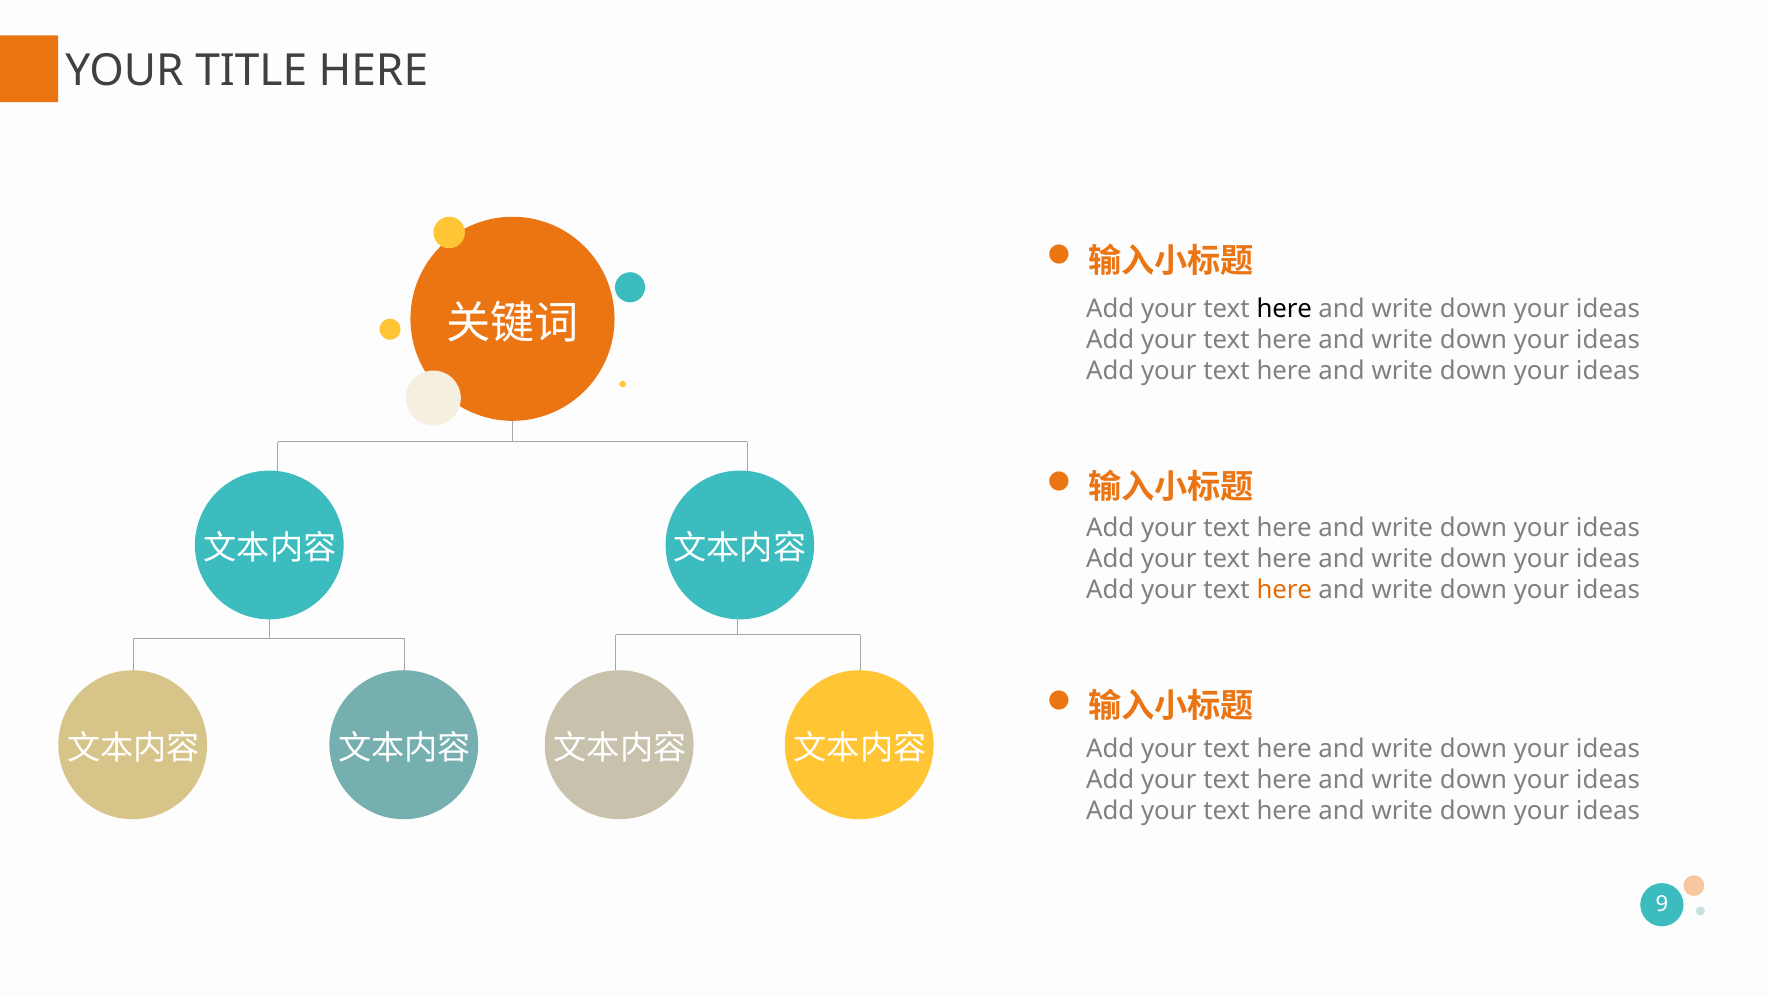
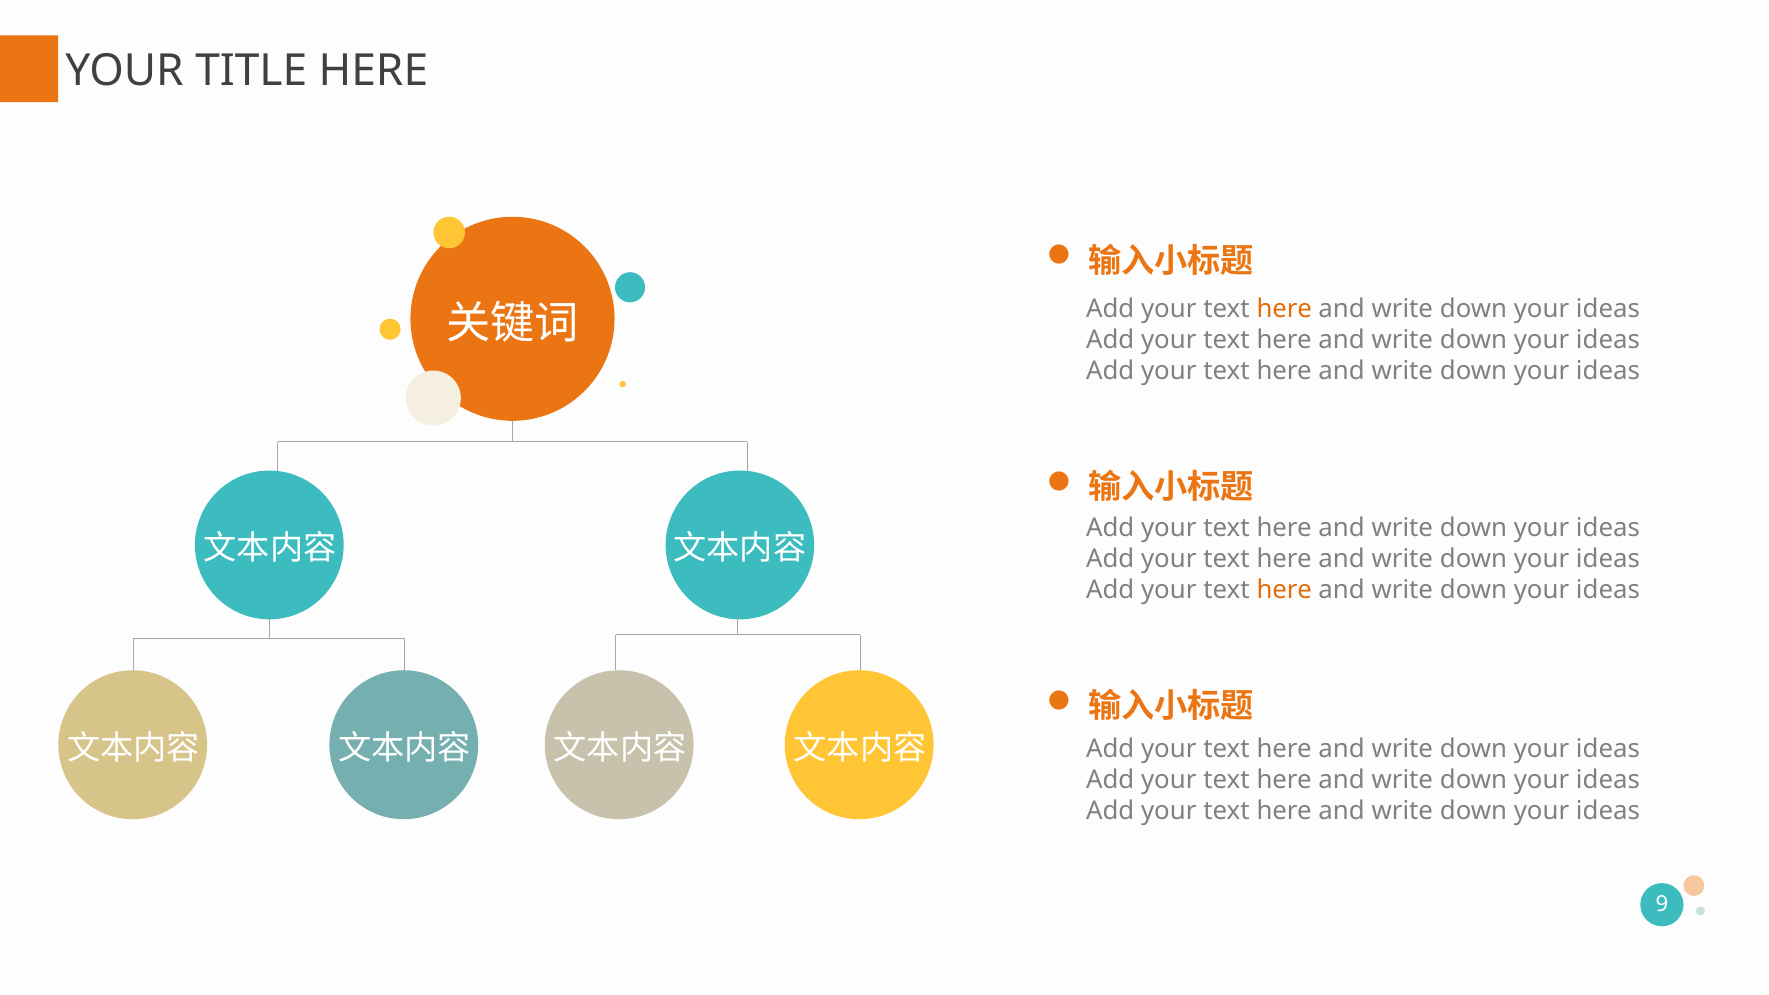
here at (1284, 309) colour: black -> orange
